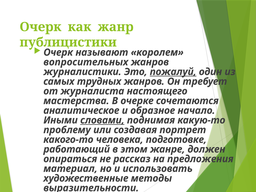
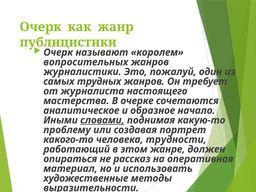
пожалуй underline: present -> none
подготовке: подготовке -> трудности
предложения: предложения -> оперативная
